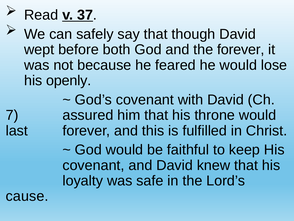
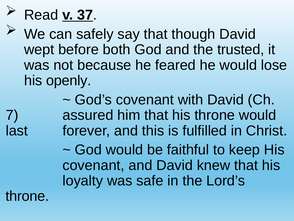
the forever: forever -> trusted
cause at (27, 196): cause -> throne
